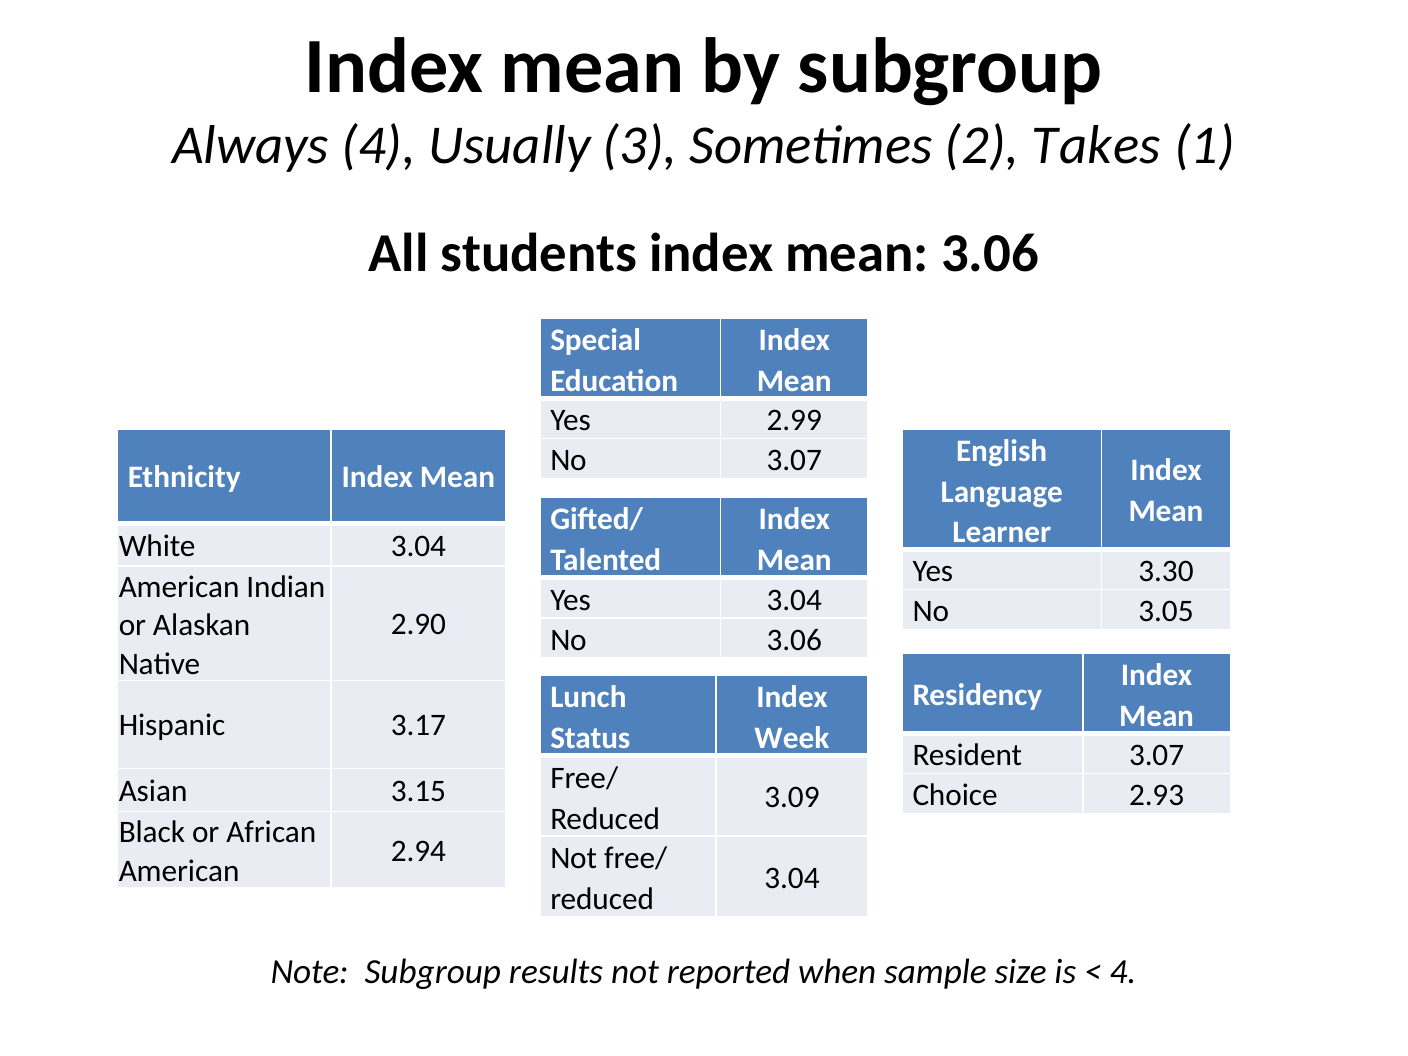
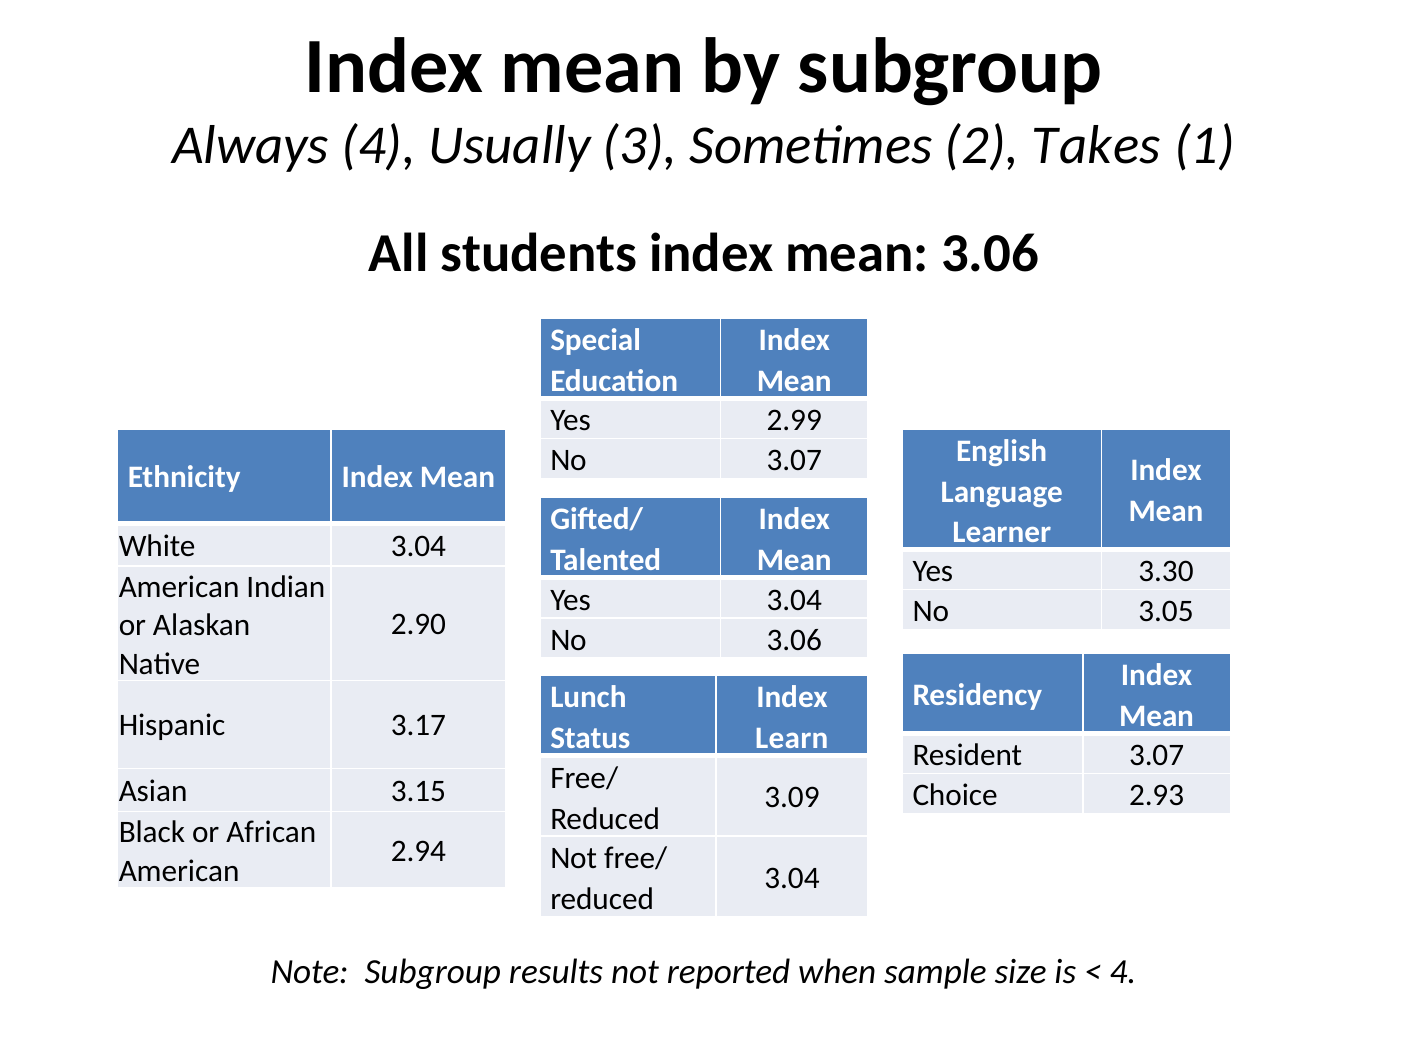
Week: Week -> Learn
